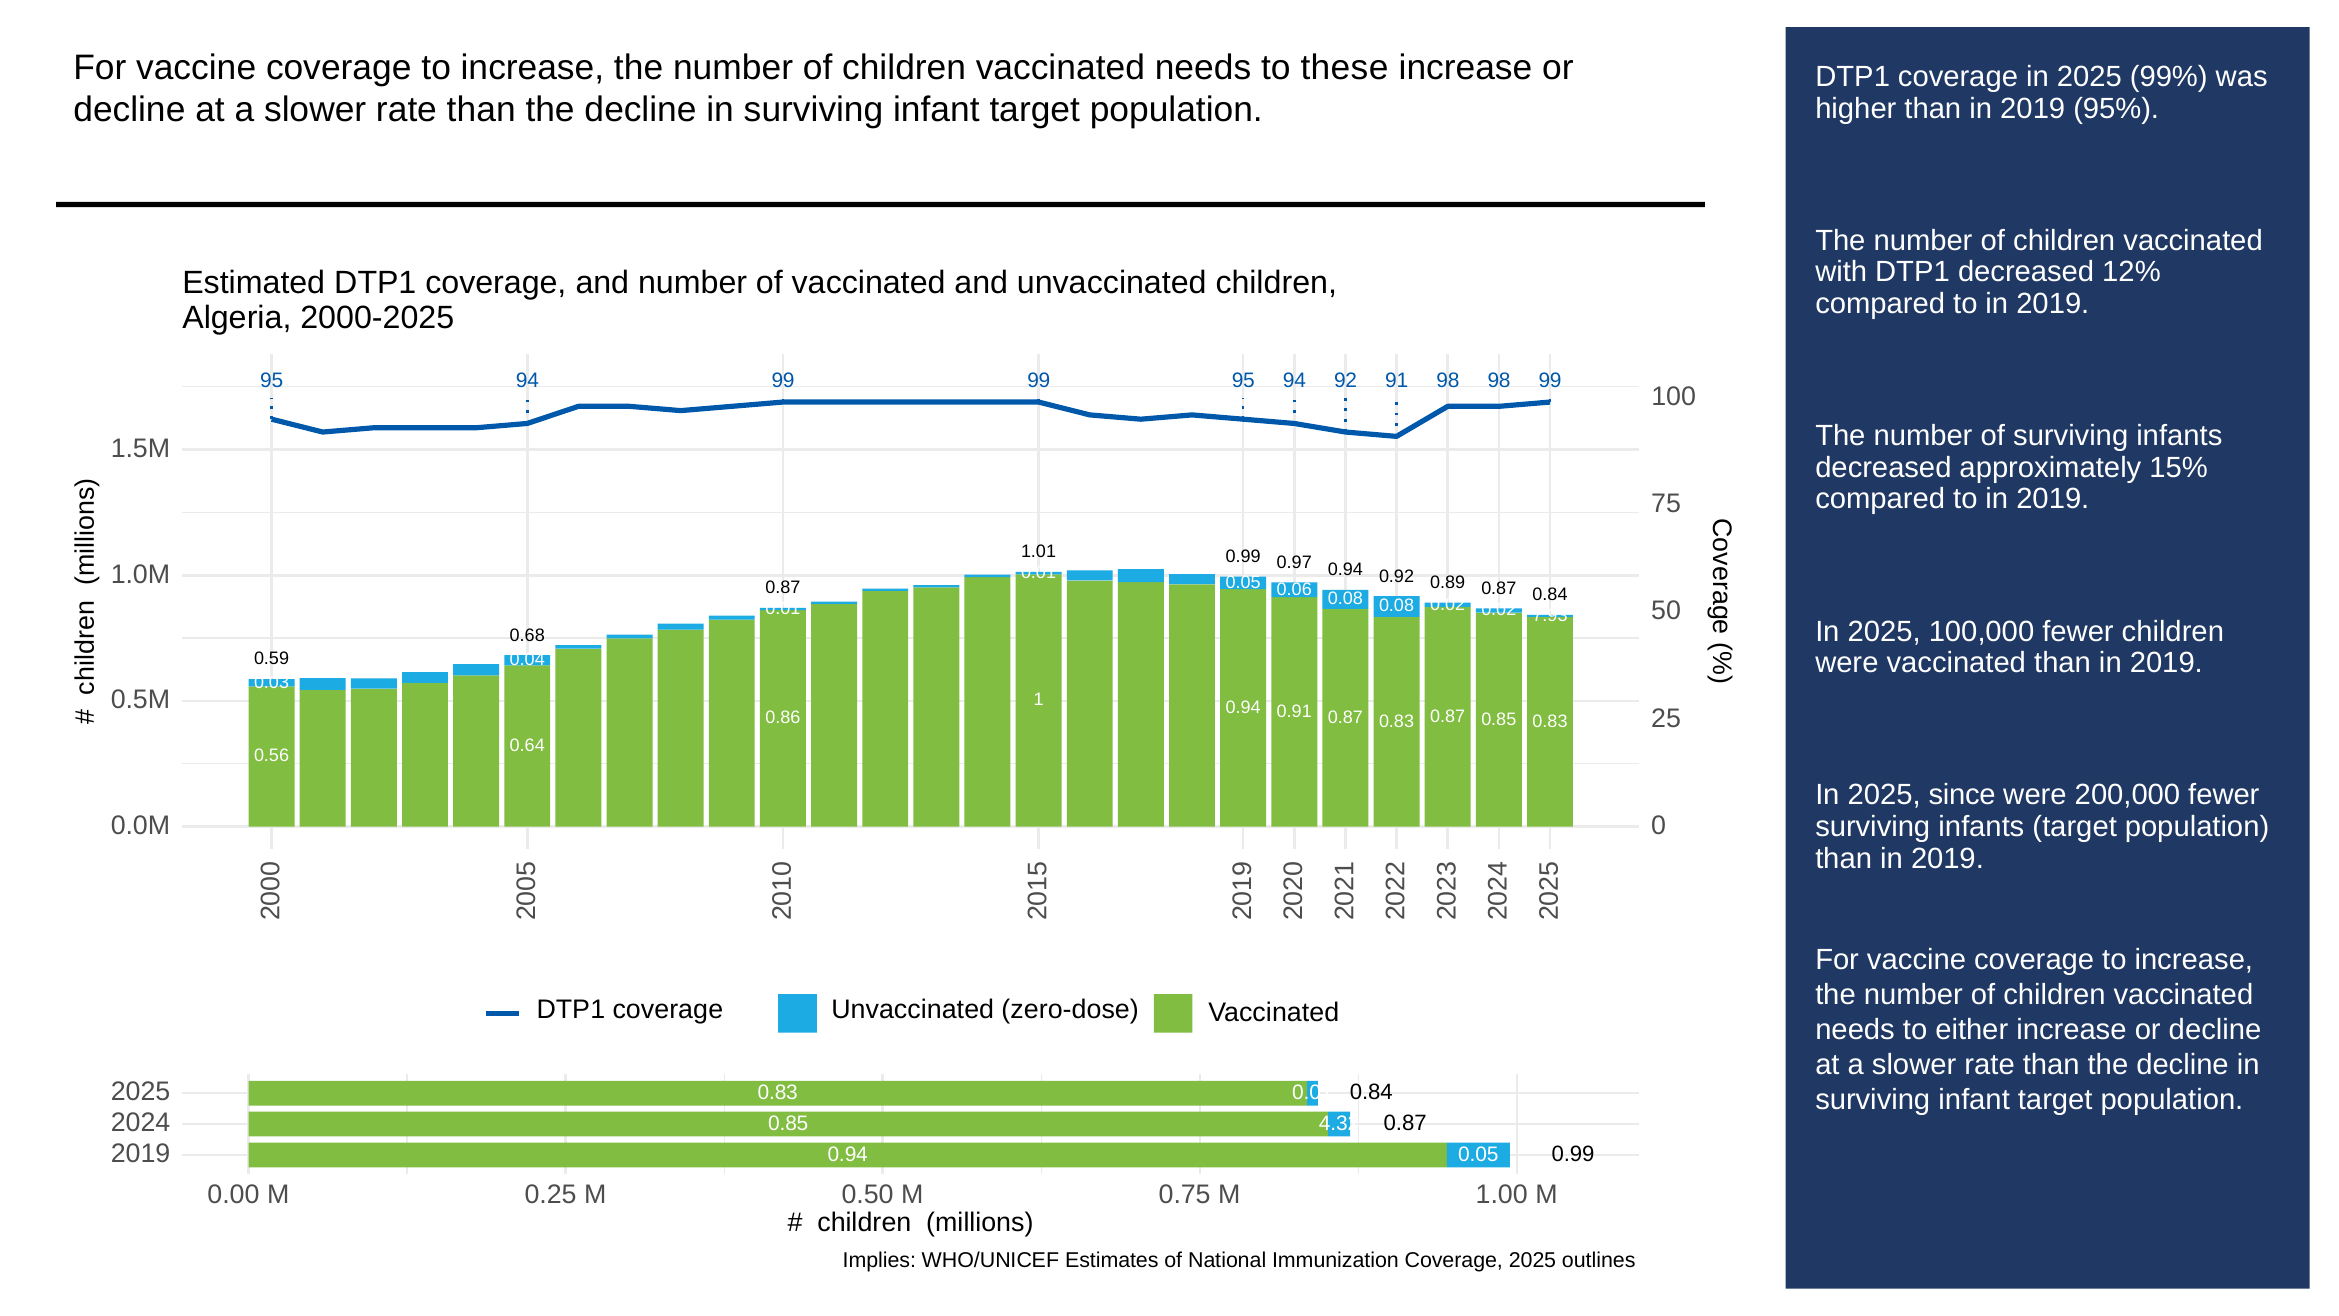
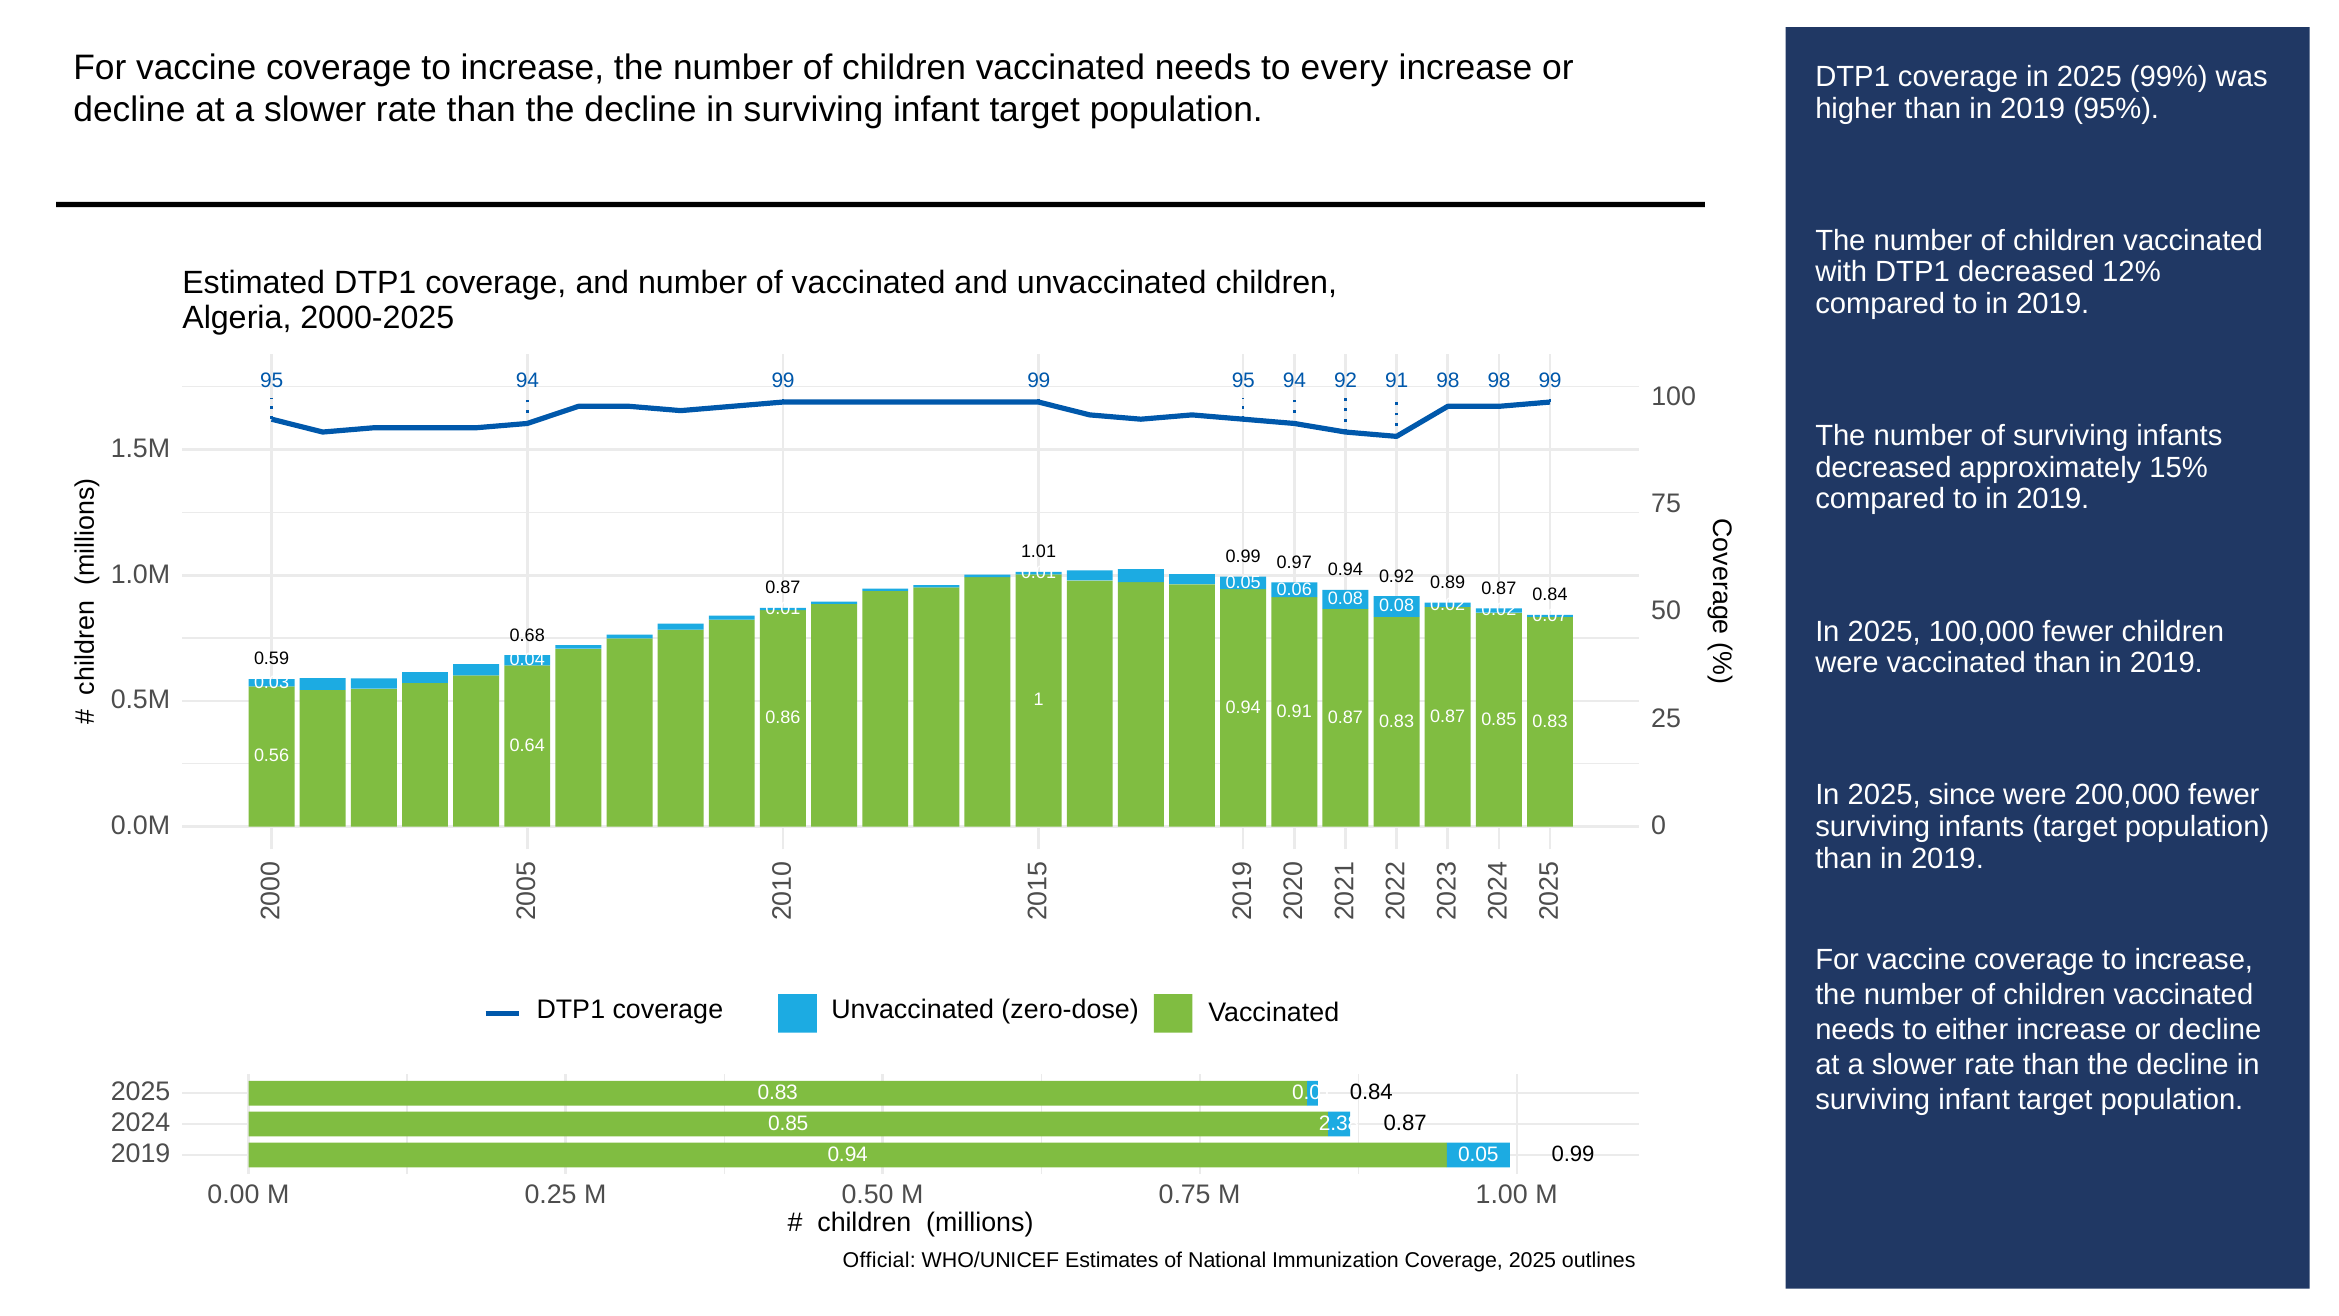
these: these -> every
7.93: 7.93 -> 0.07
4.32: 4.32 -> 2.38
Implies: Implies -> Official
